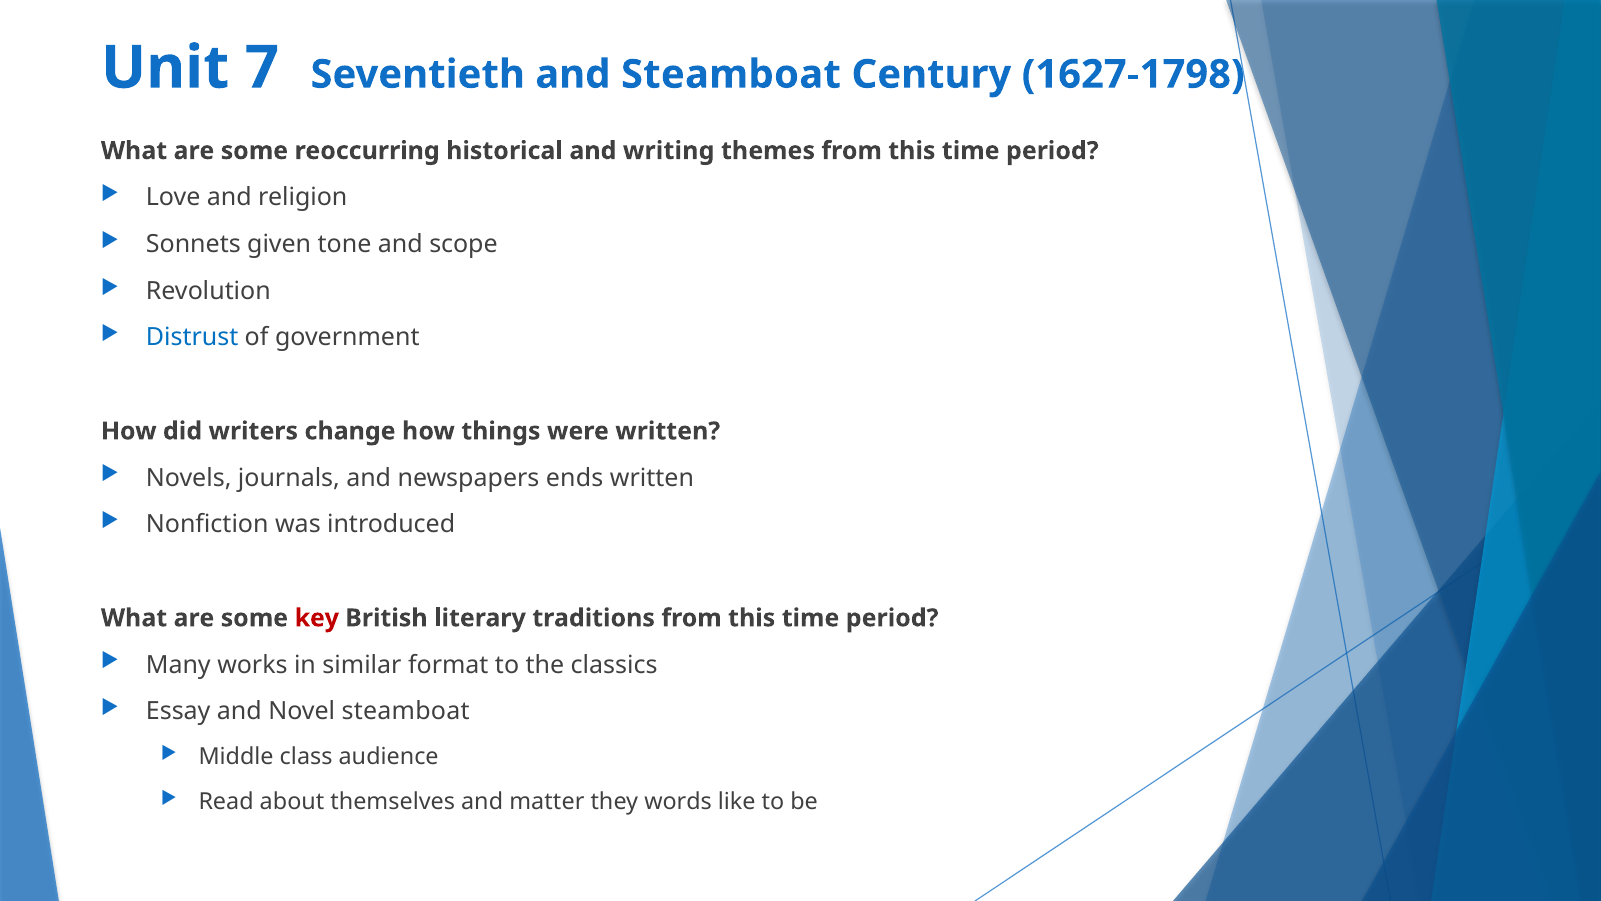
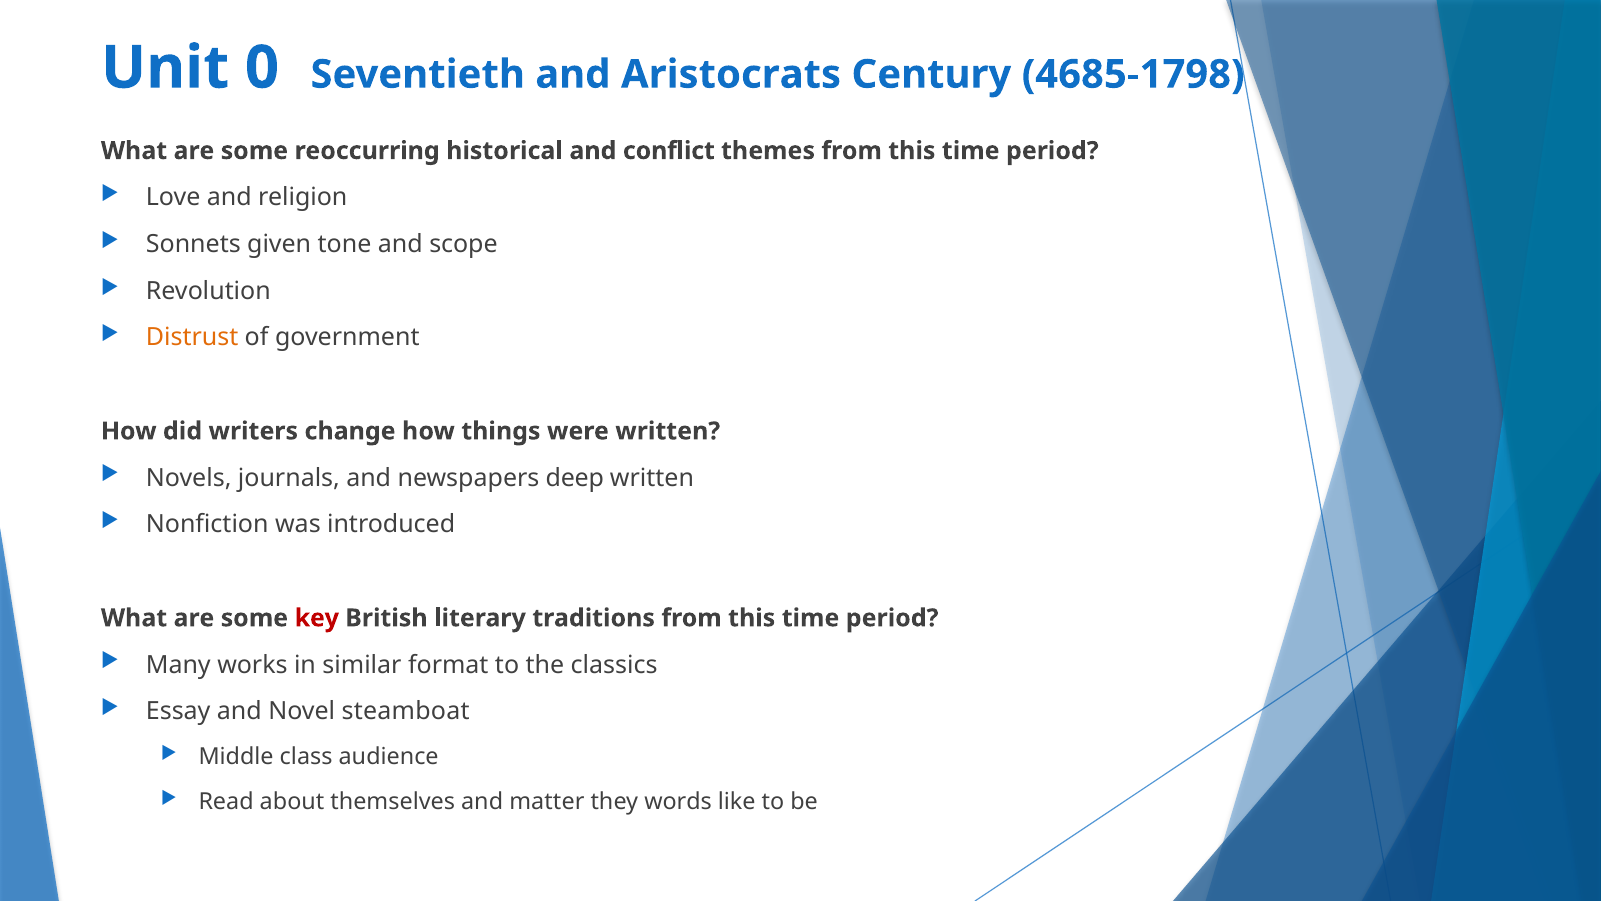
7: 7 -> 0
and Steamboat: Steamboat -> Aristocrats
1627-1798: 1627-1798 -> 4685-1798
writing: writing -> conflict
Distrust colour: blue -> orange
ends: ends -> deep
